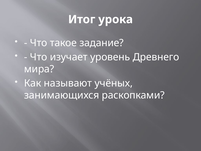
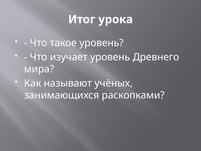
такое задание: задание -> уровень
